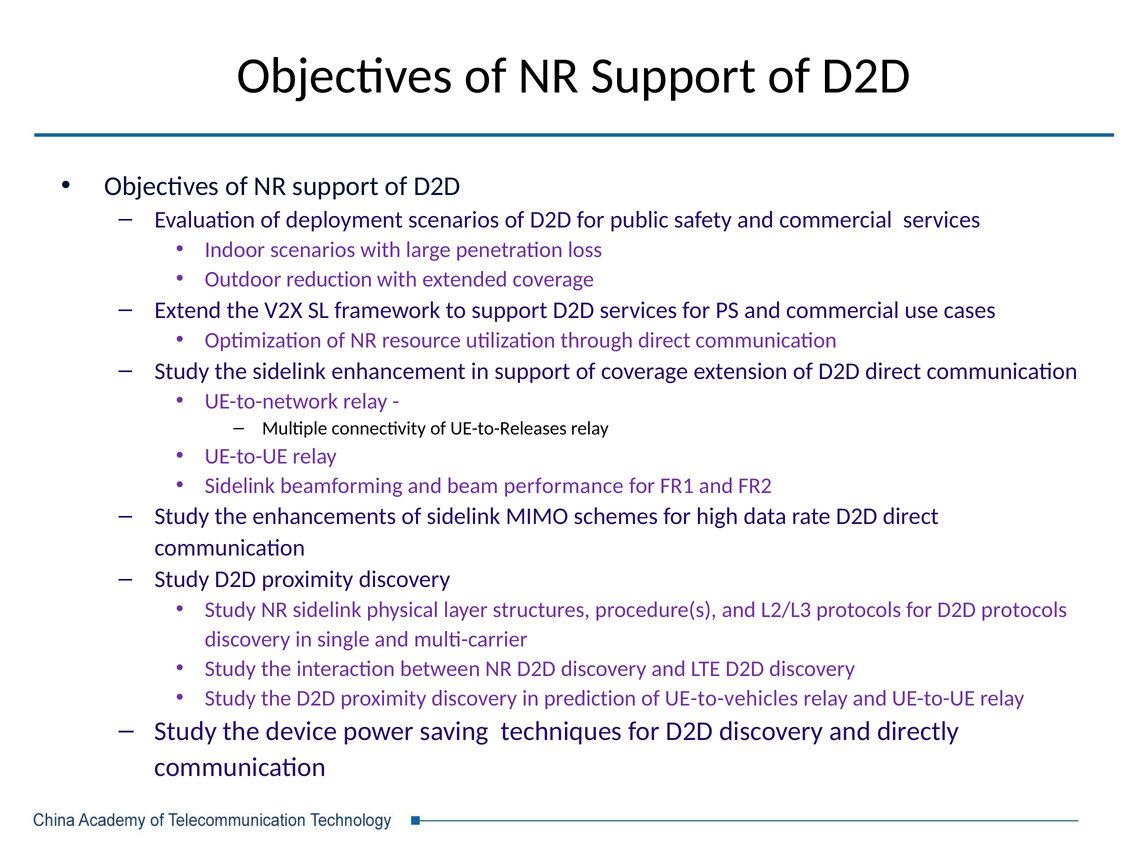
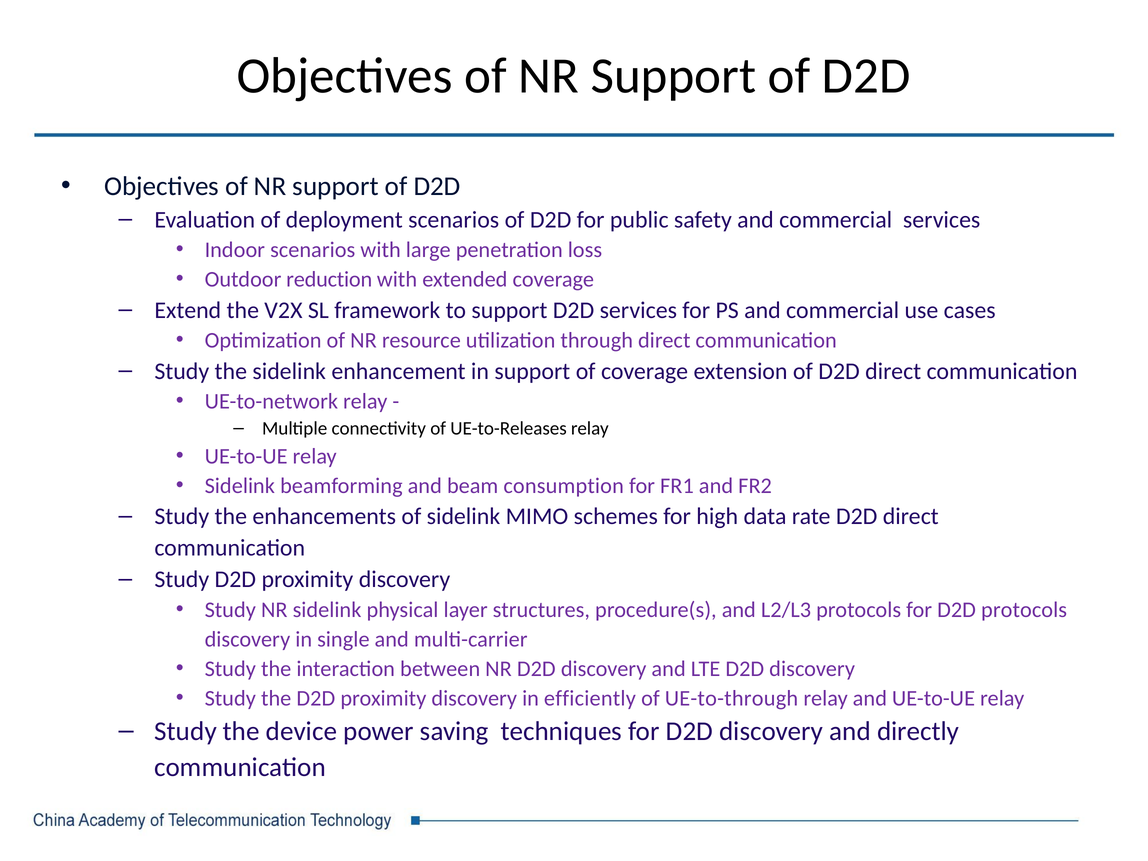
performance: performance -> consumption
prediction: prediction -> efficiently
UE-to-vehicles: UE-to-vehicles -> UE-to-through
